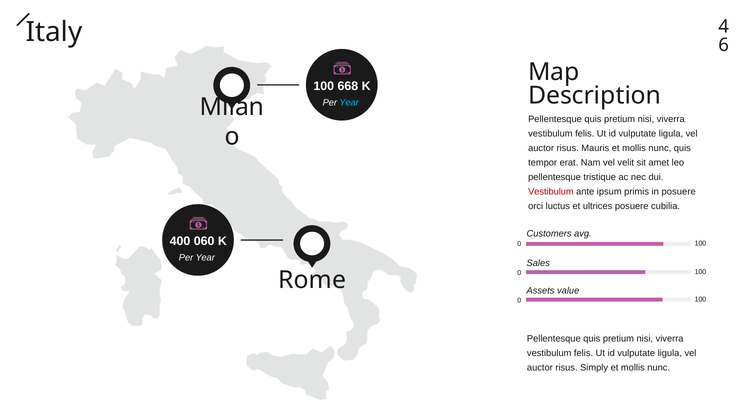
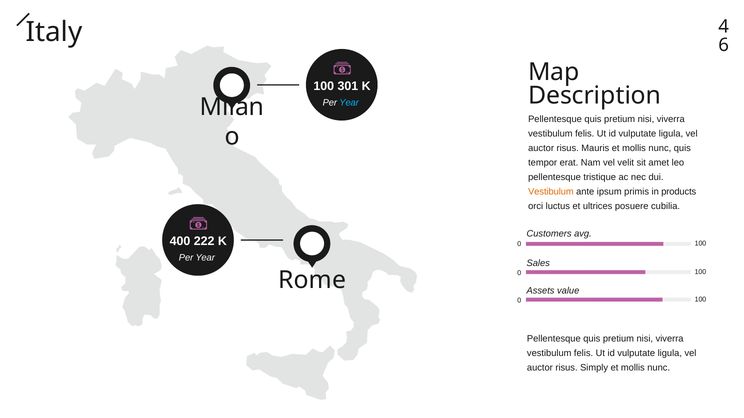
668: 668 -> 301
Vestibulum at (551, 192) colour: red -> orange
in posuere: posuere -> products
060: 060 -> 222
